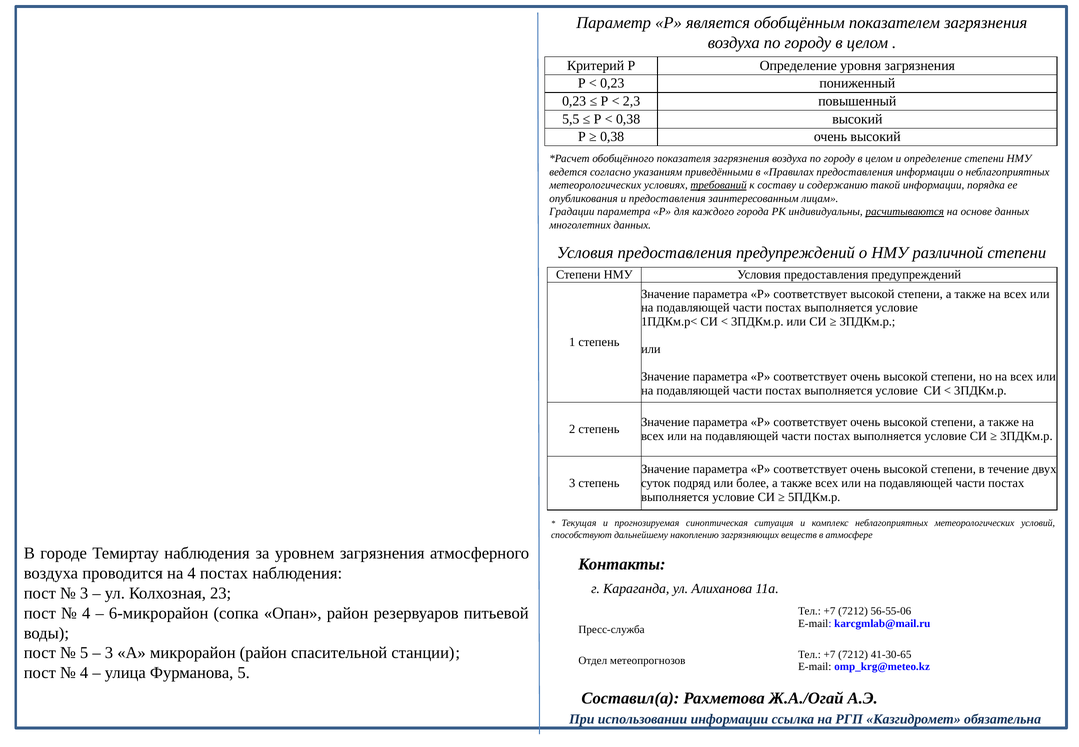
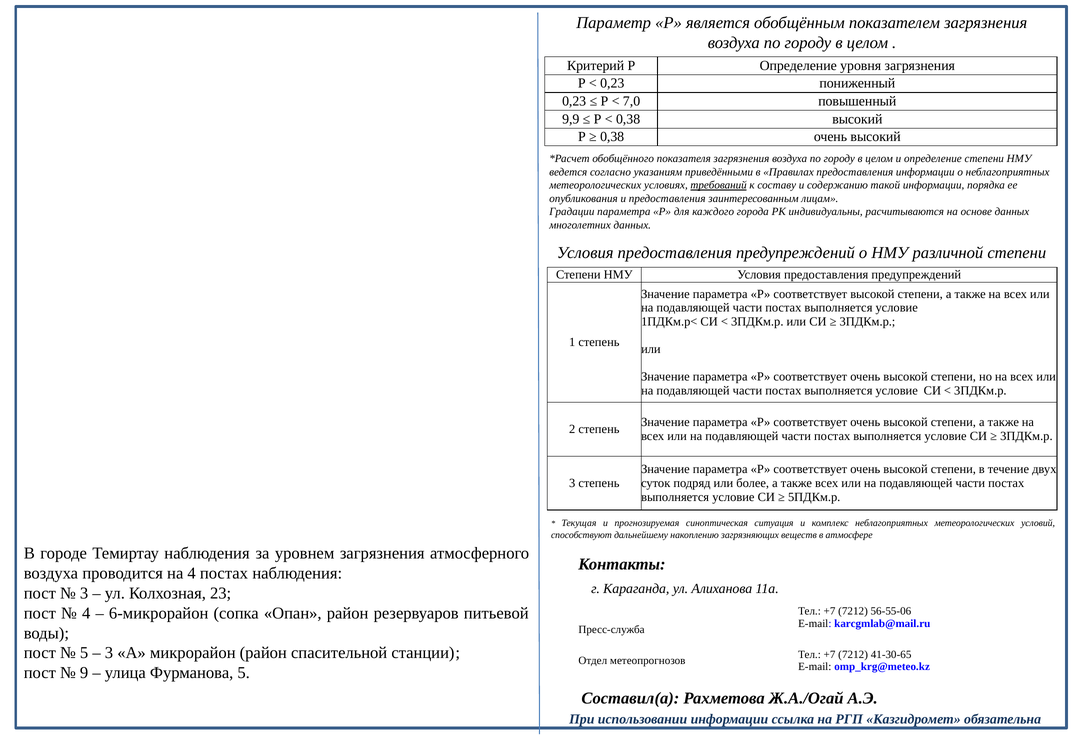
2,3: 2,3 -> 7,0
5,5: 5,5 -> 9,9
расчитываются underline: present -> none
4 at (84, 673): 4 -> 9
